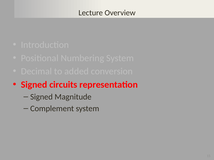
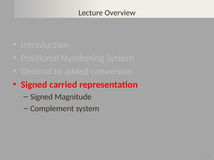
circuits: circuits -> carried
